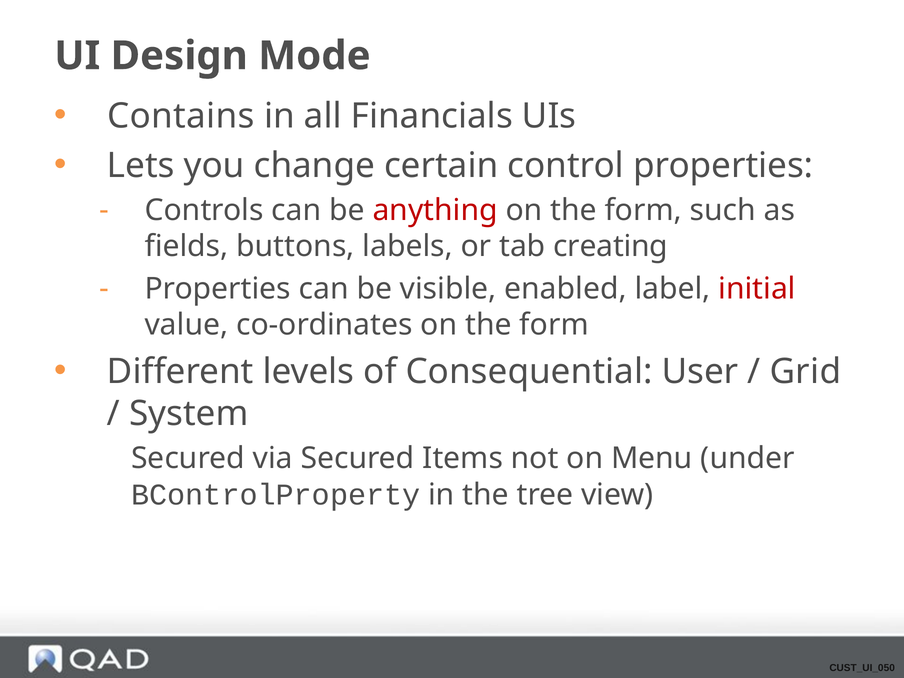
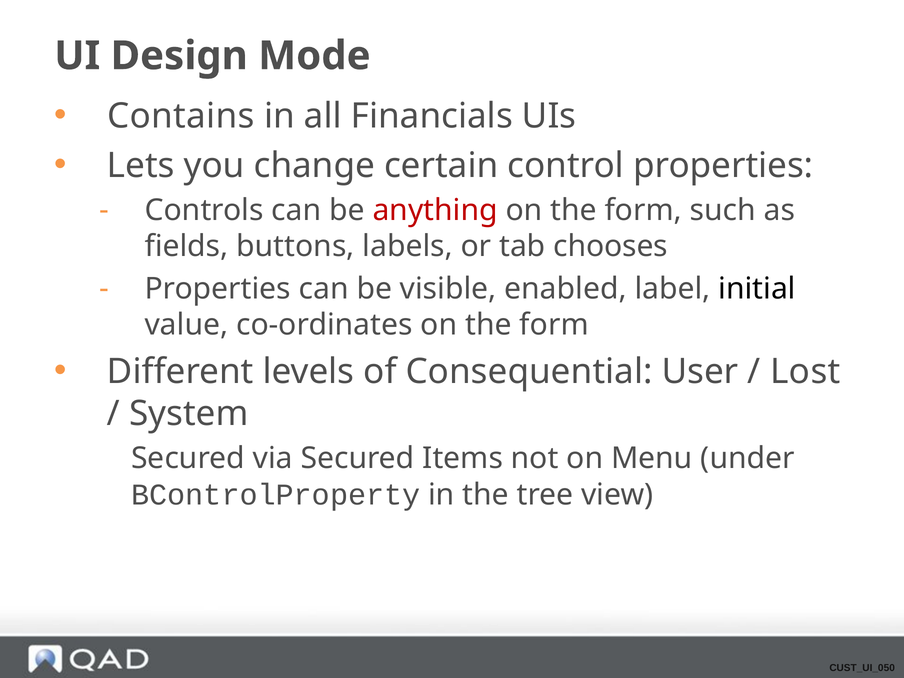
creating: creating -> chooses
initial colour: red -> black
Grid: Grid -> Lost
